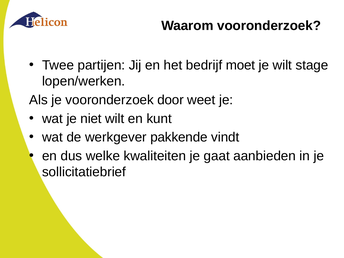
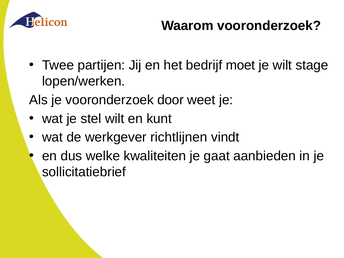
niet: niet -> stel
pakkende: pakkende -> richtlijnen
